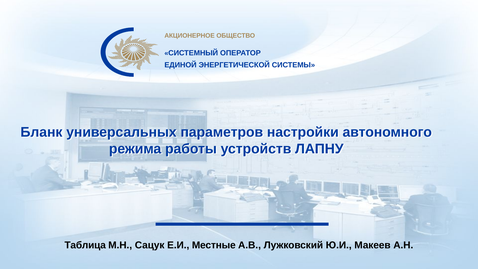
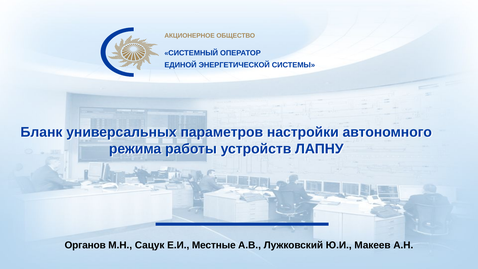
Таблица: Таблица -> Органов
